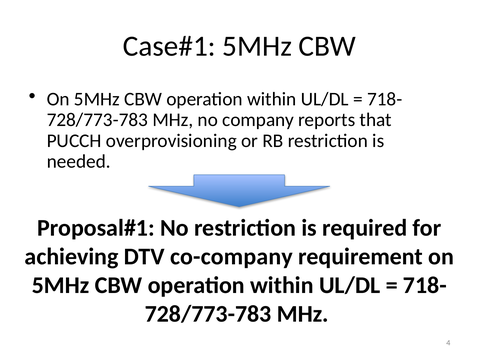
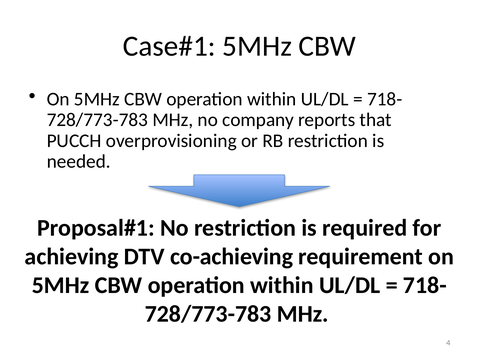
co-company: co-company -> co-achieving
